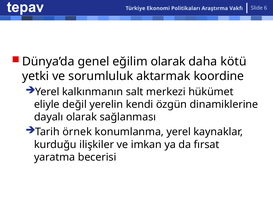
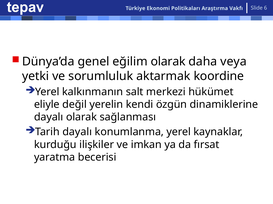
kötü: kötü -> veya
Tarih örnek: örnek -> dayalı
